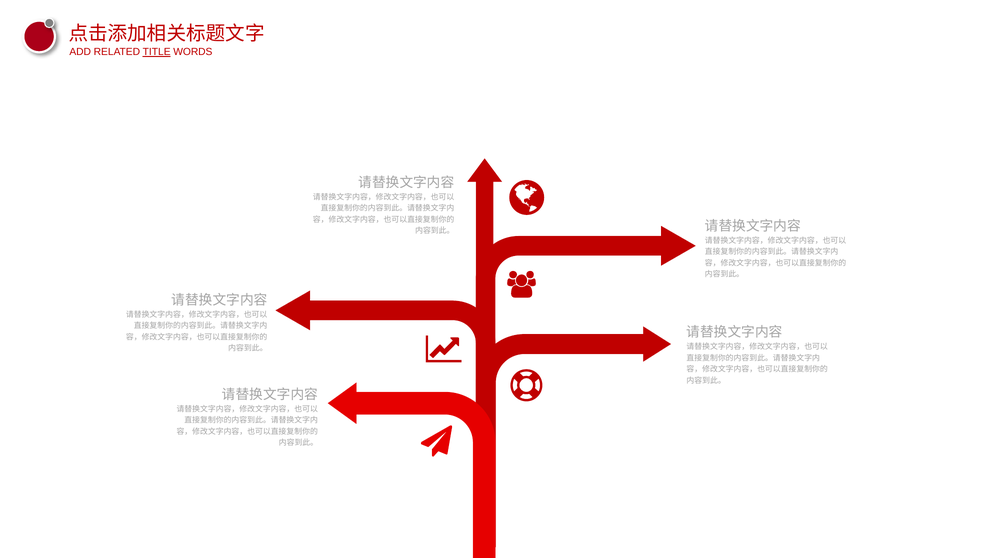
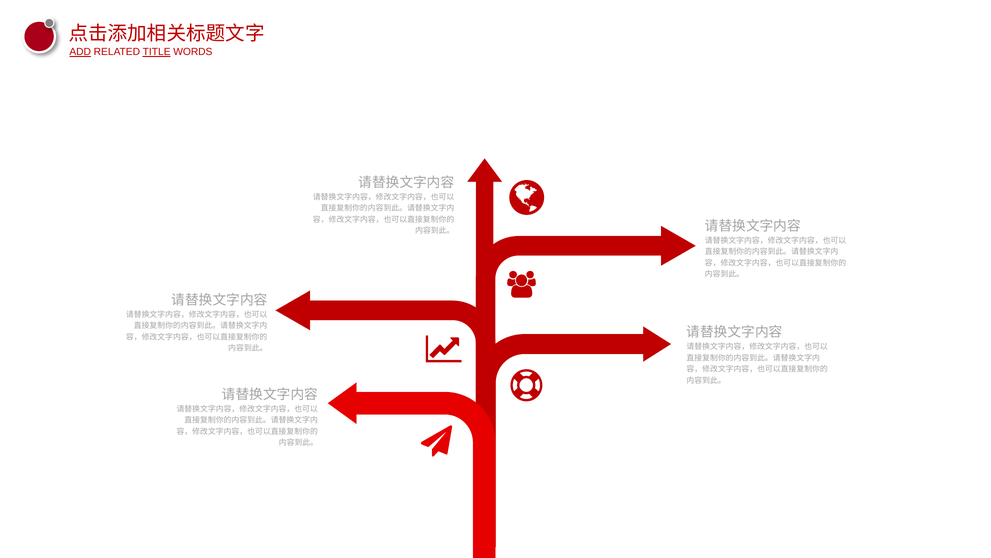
ADD underline: none -> present
